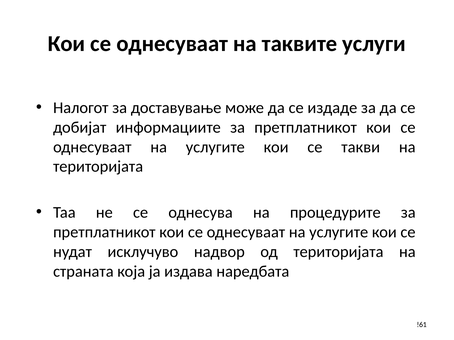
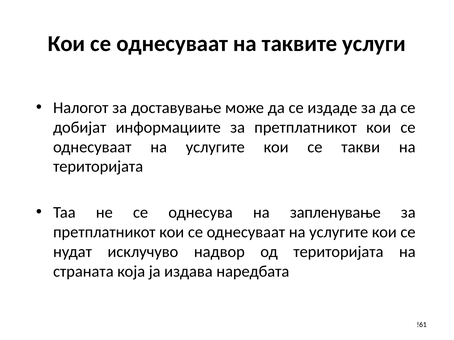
процедурите: процедурите -> запленување
